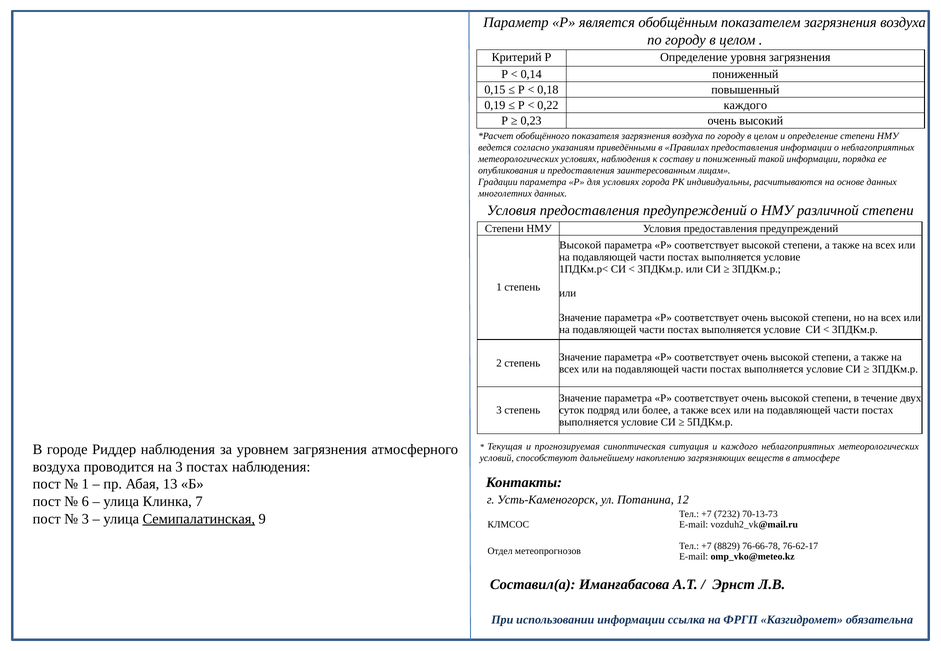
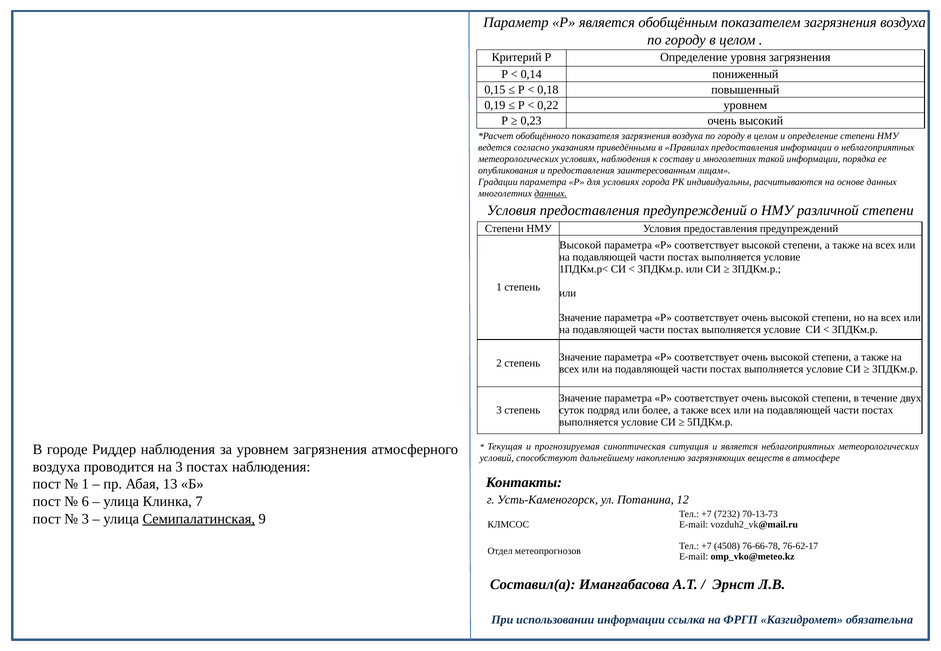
0,22 каждого: каждого -> уровнем
и пониженный: пониженный -> многолетних
данных at (551, 194) underline: none -> present
и каждого: каждого -> является
8829: 8829 -> 4508
